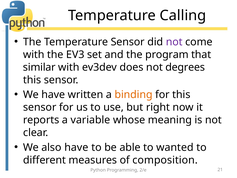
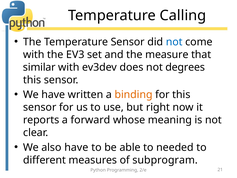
not at (174, 42) colour: purple -> blue
program: program -> measure
variable: variable -> forward
wanted: wanted -> needed
composition: composition -> subprogram
